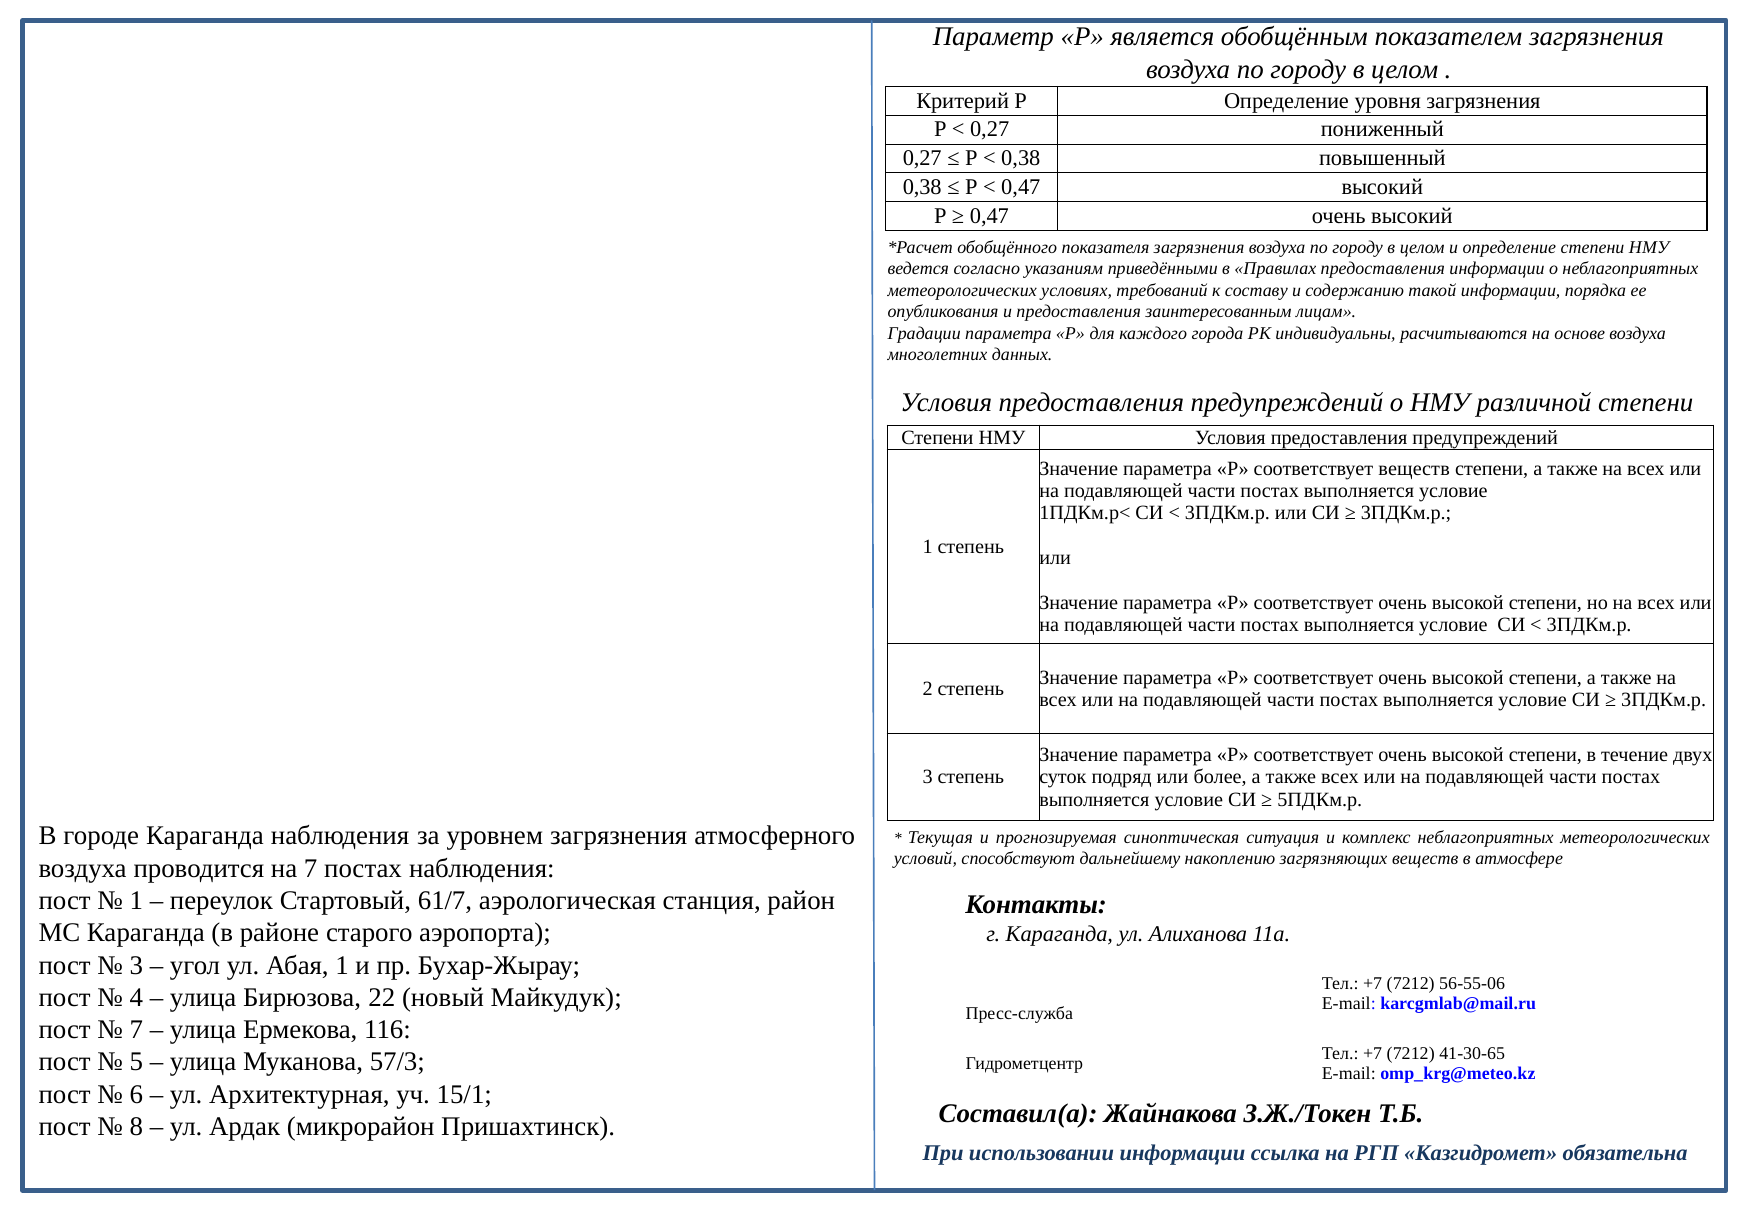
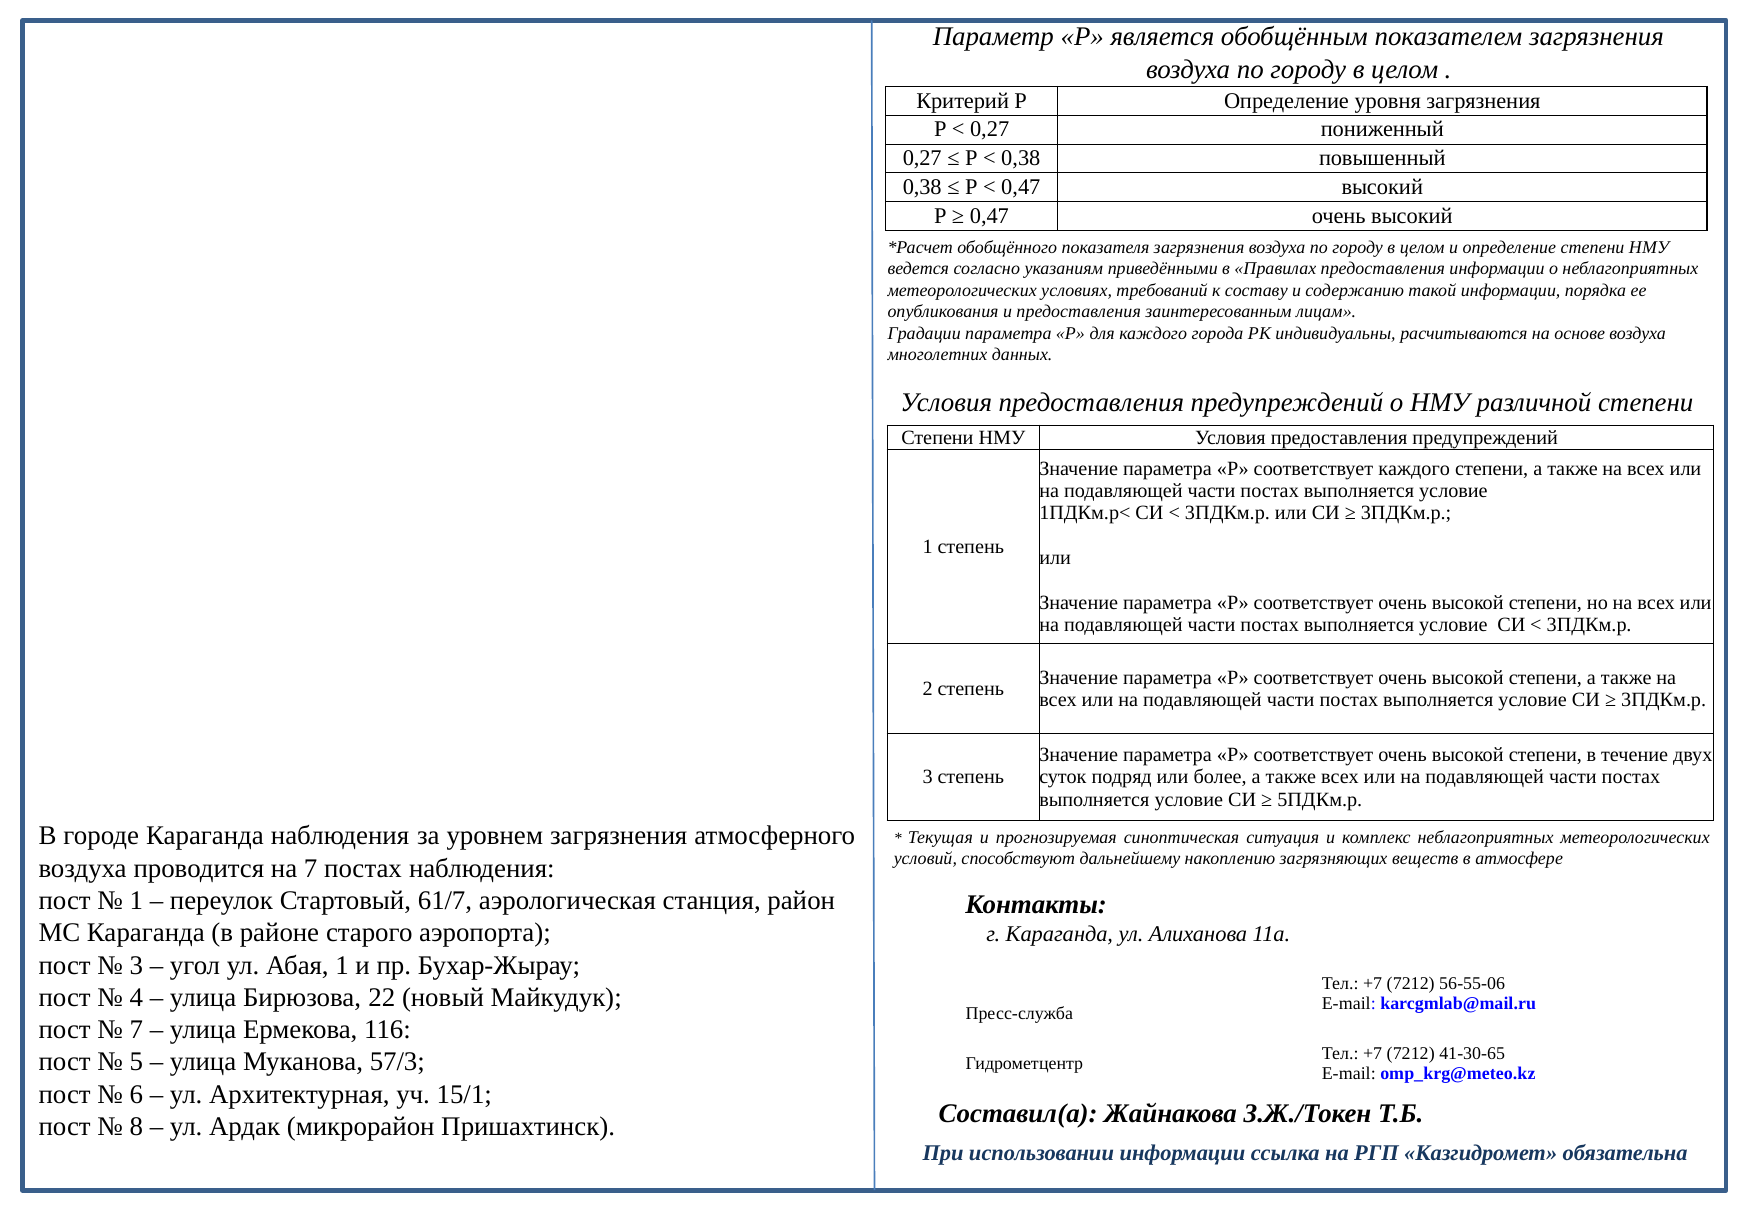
соответствует веществ: веществ -> каждого
